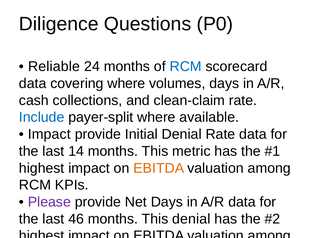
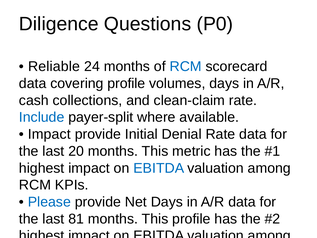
covering where: where -> profile
14: 14 -> 20
EBITDA at (159, 168) colour: orange -> blue
Please at (49, 202) colour: purple -> blue
46: 46 -> 81
This denial: denial -> profile
